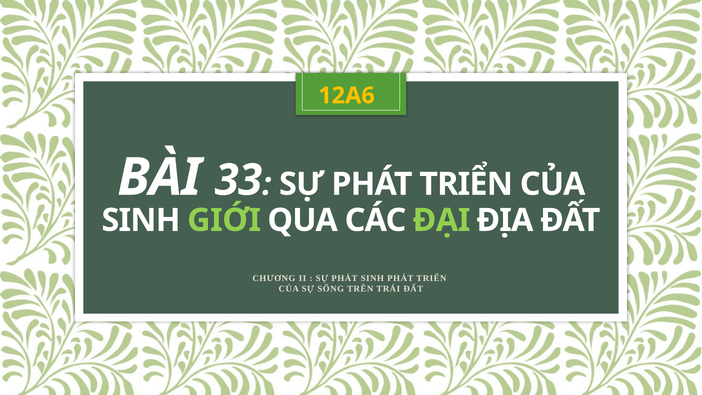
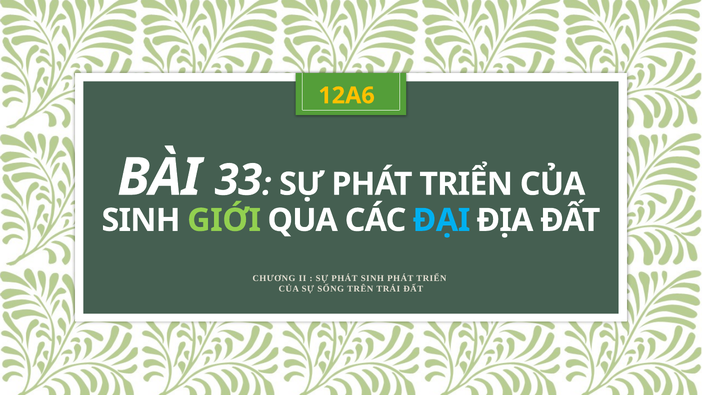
ĐẠI colour: light green -> light blue
